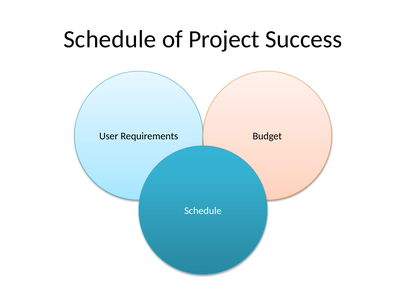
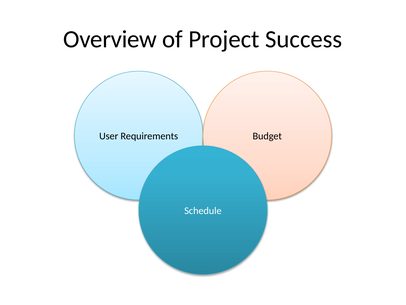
Schedule at (110, 39): Schedule -> Overview
